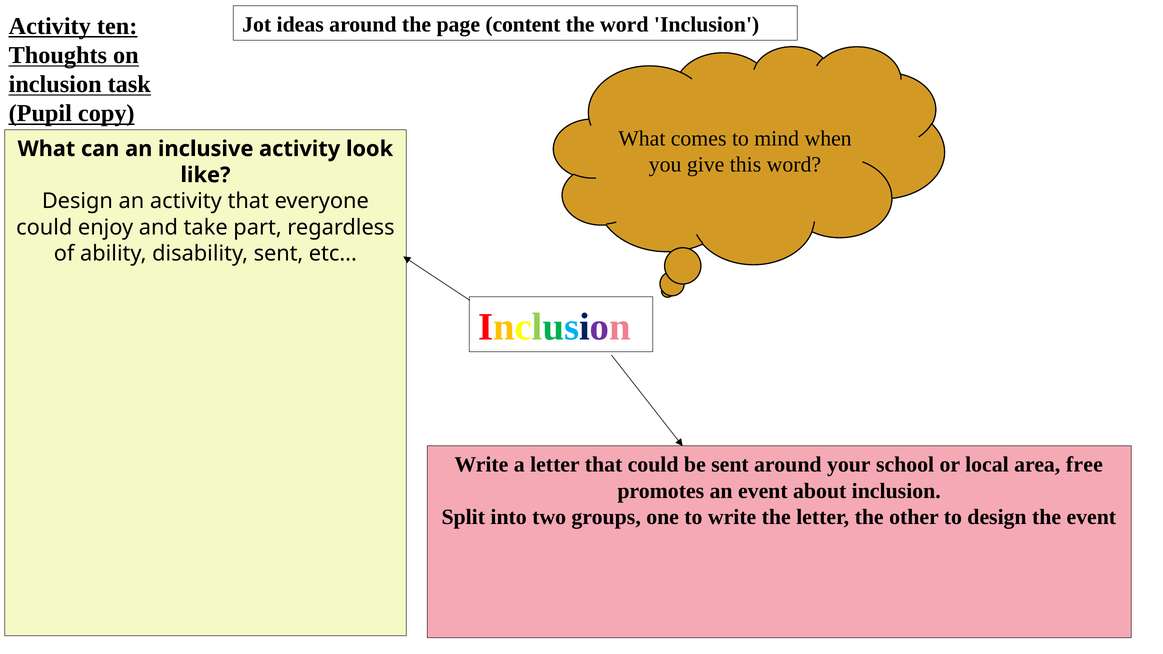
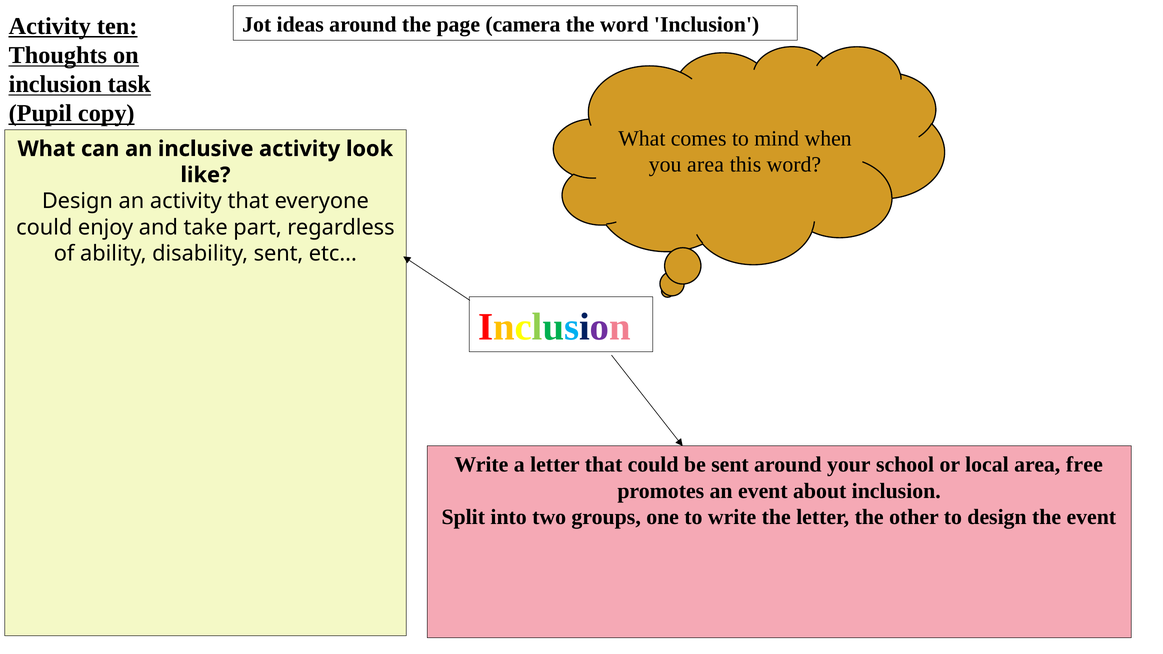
content: content -> camera
you give: give -> area
